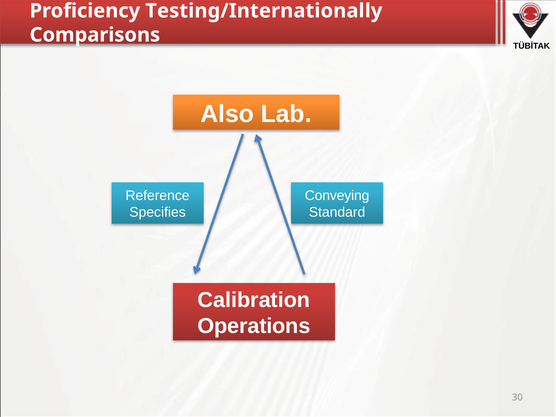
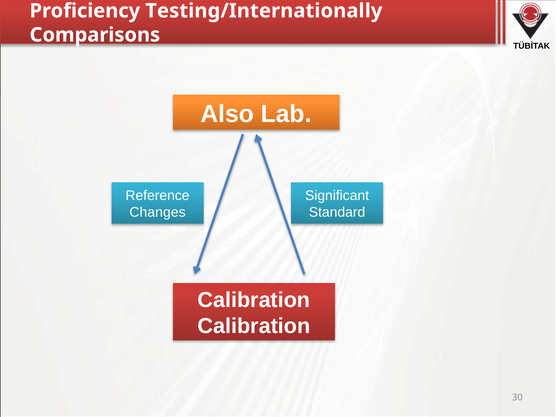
Conveying: Conveying -> Significant
Specifies: Specifies -> Changes
Operations at (254, 326): Operations -> Calibration
